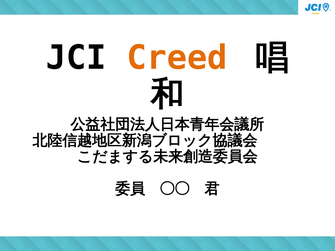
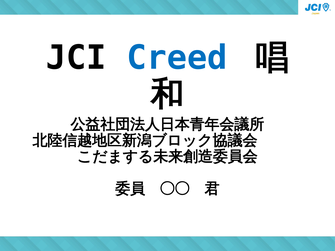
Creed colour: orange -> blue
